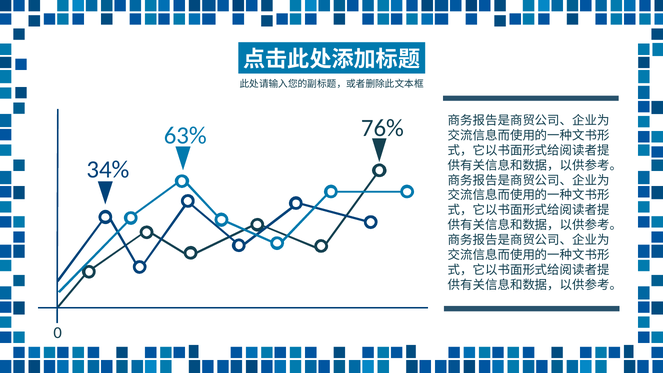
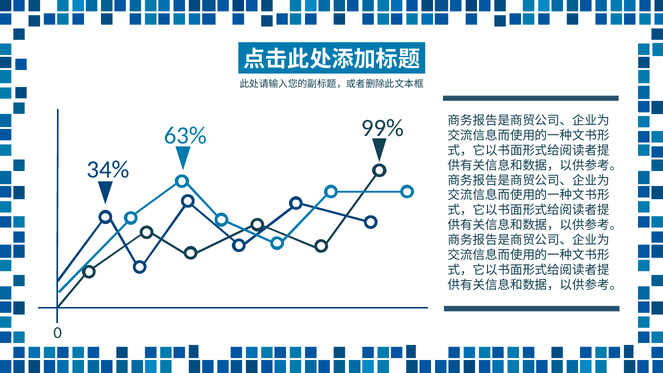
76%: 76% -> 99%
